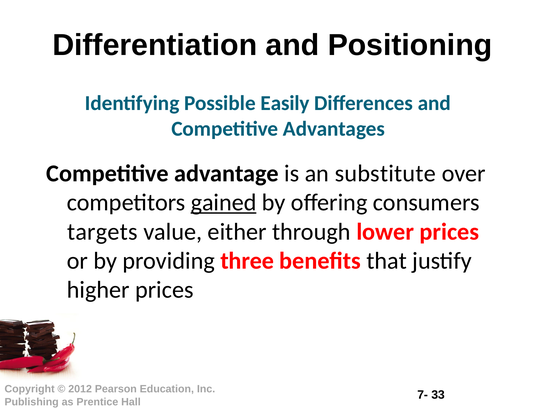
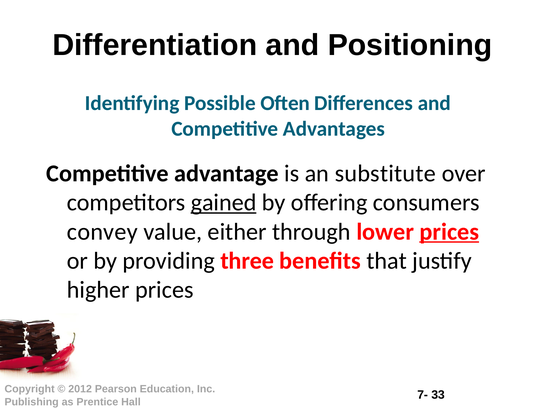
Easily: Easily -> Often
targets: targets -> convey
prices at (449, 232) underline: none -> present
